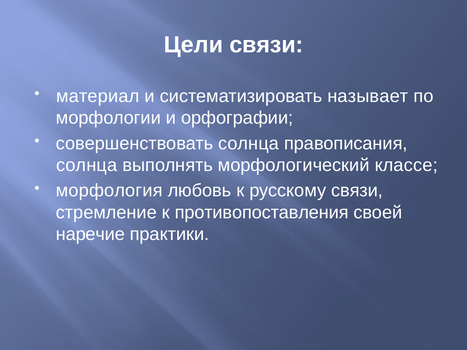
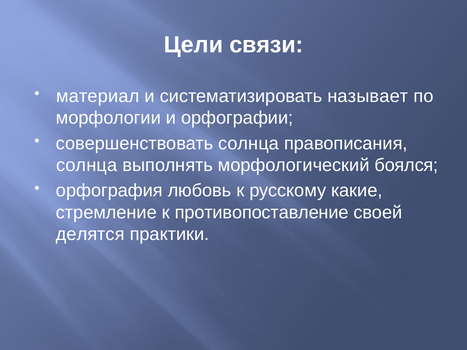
классе: классе -> боялся
морфология: морфология -> орфография
русскому связи: связи -> какие
противопоставления: противопоставления -> противопоставление
наречие: наречие -> делятся
